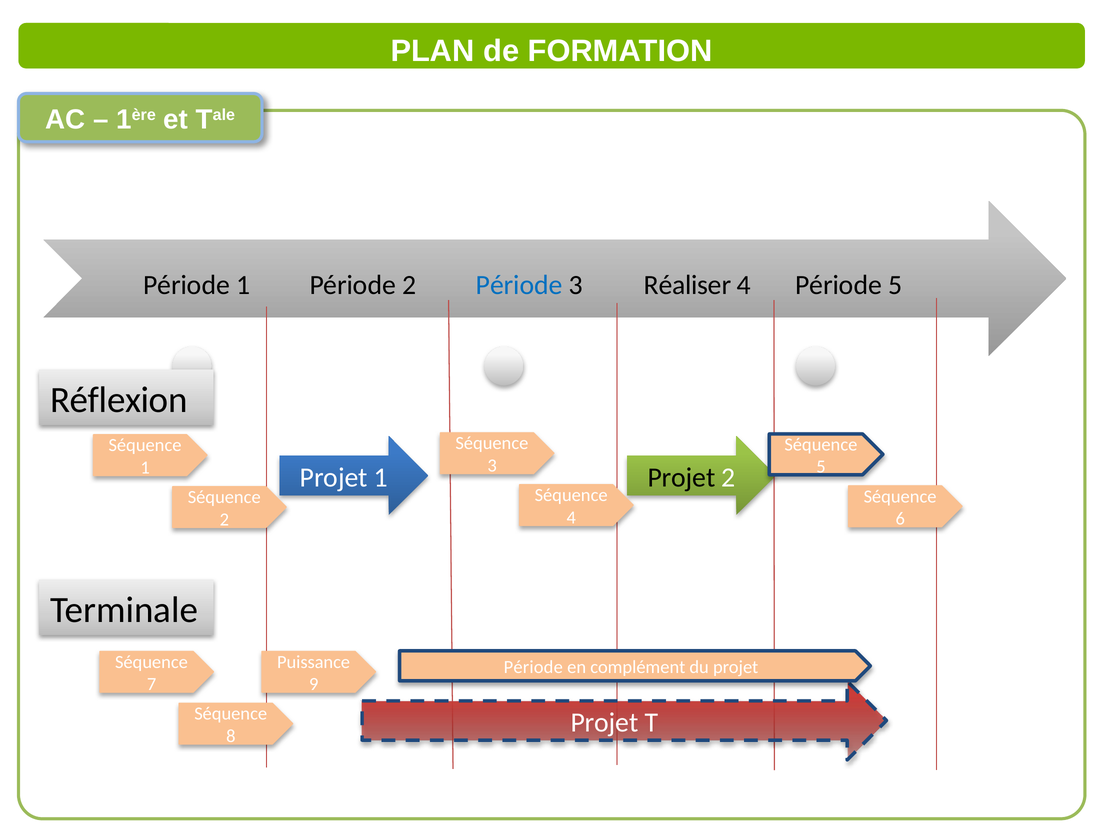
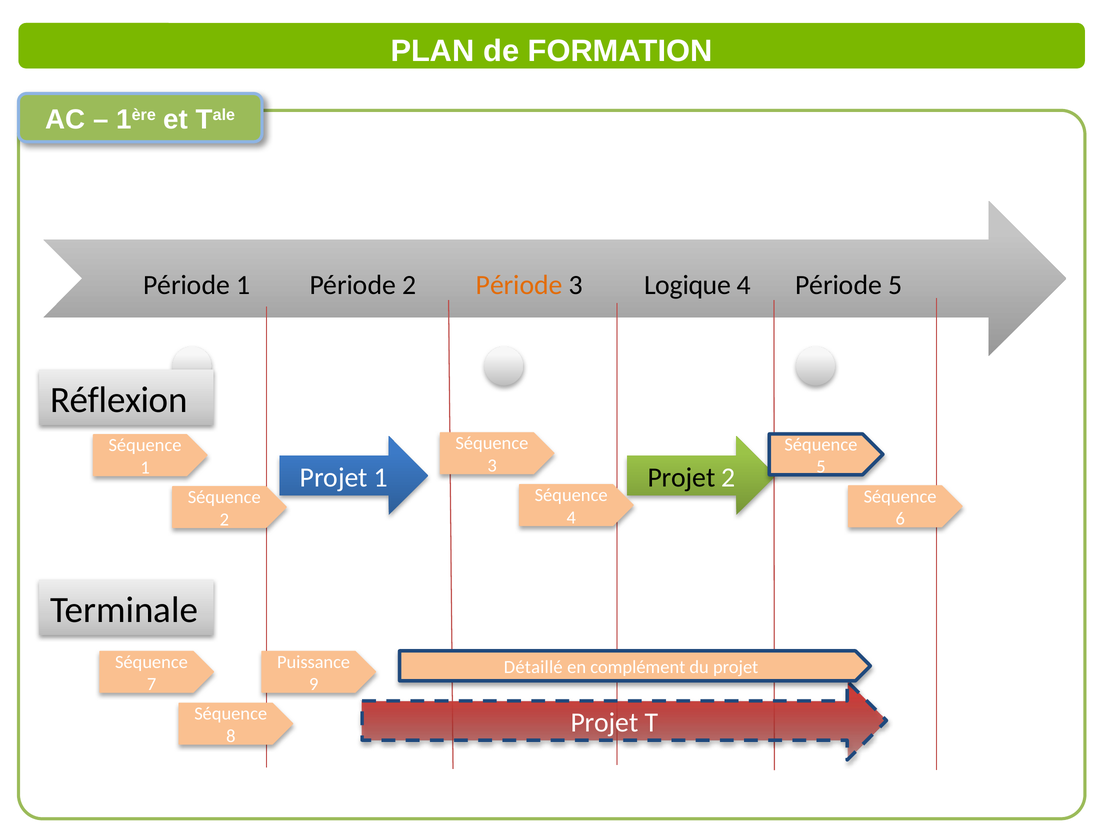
Période at (519, 285) colour: blue -> orange
Réaliser: Réaliser -> Logique
Période at (533, 667): Période -> Détaillé
